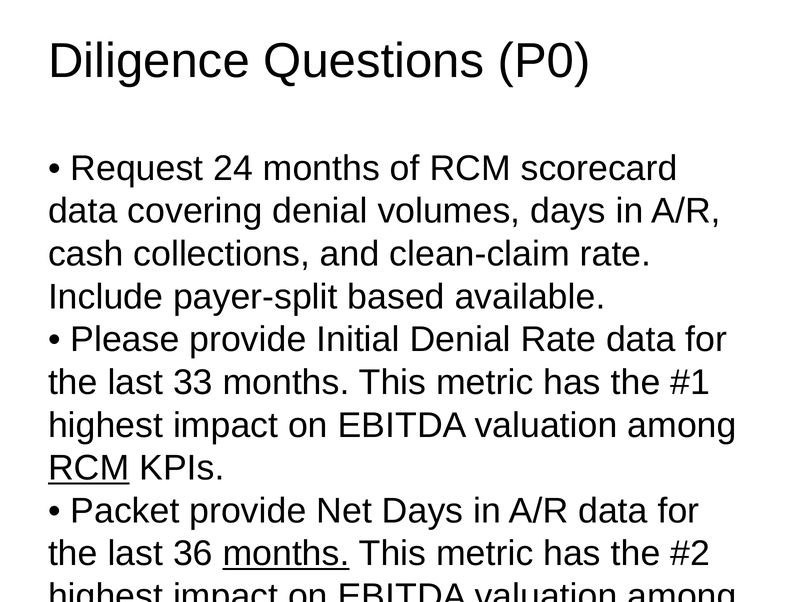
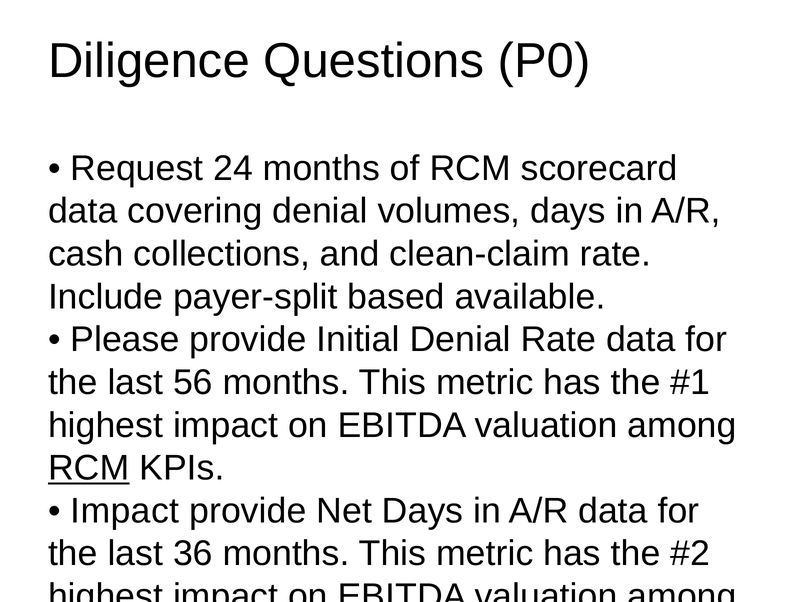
33: 33 -> 56
Packet at (125, 511): Packet -> Impact
months at (286, 554) underline: present -> none
